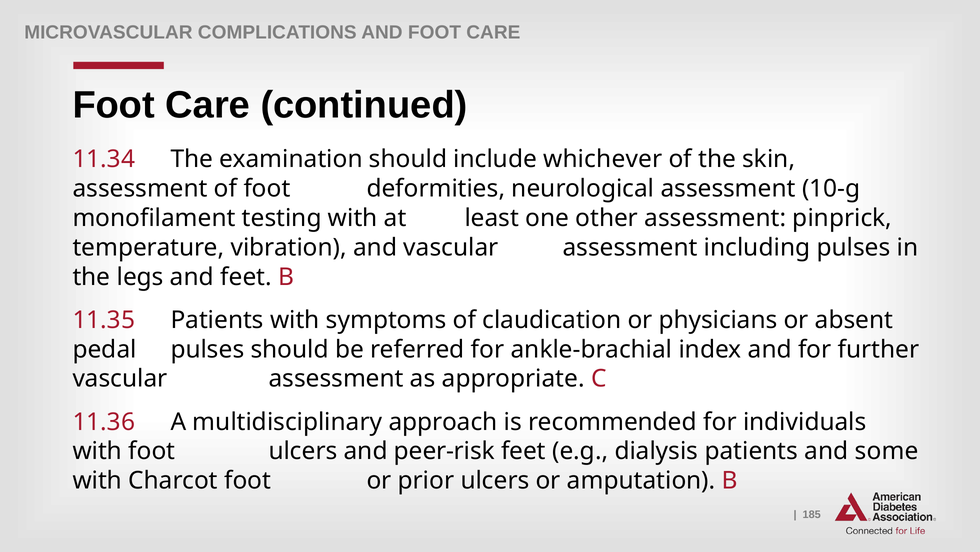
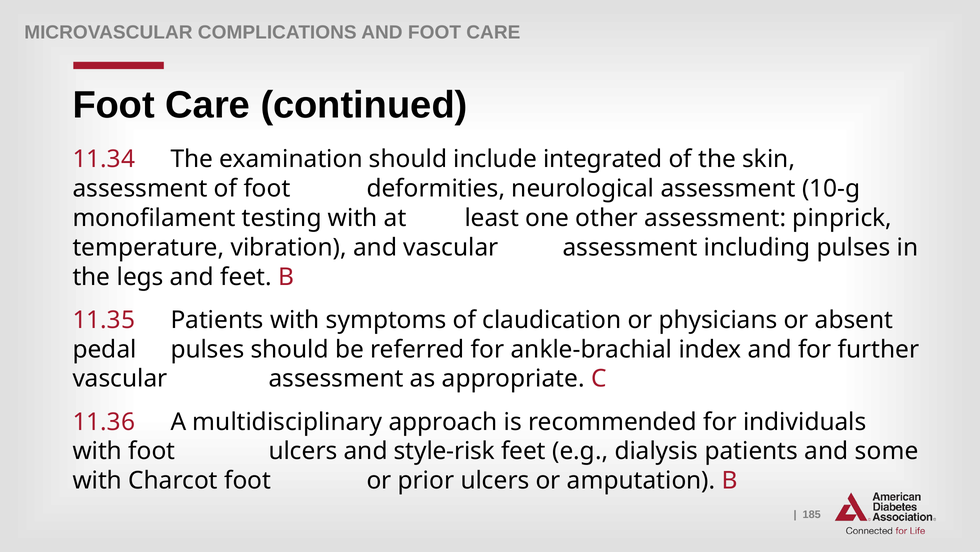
whichever: whichever -> integrated
peer-risk: peer-risk -> style-risk
